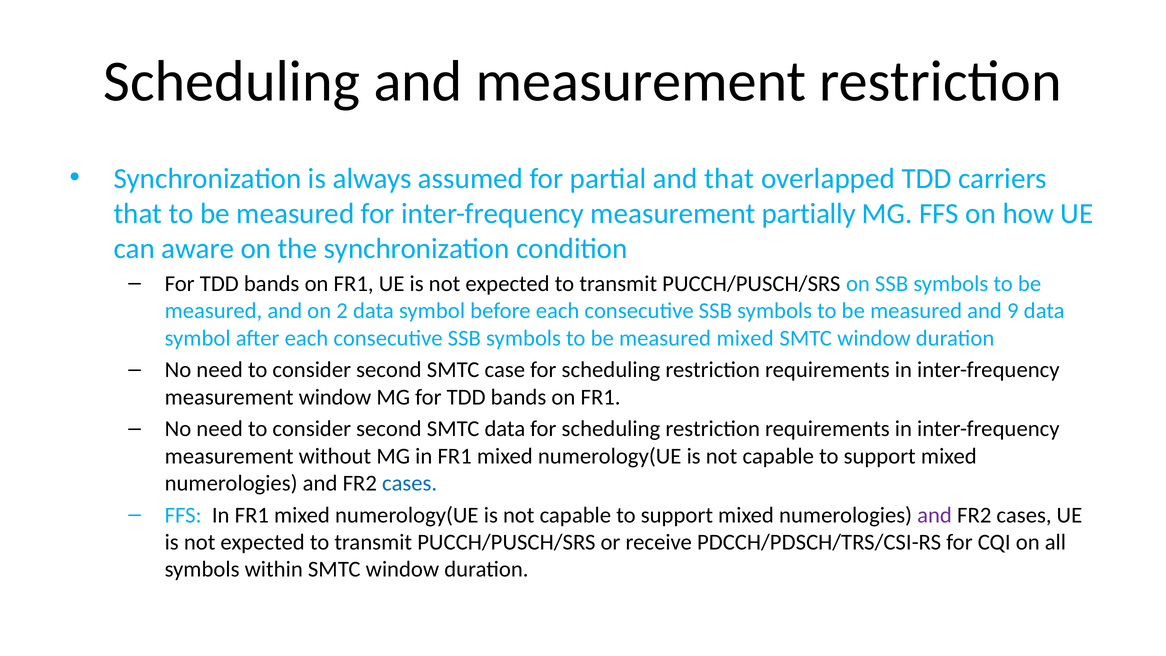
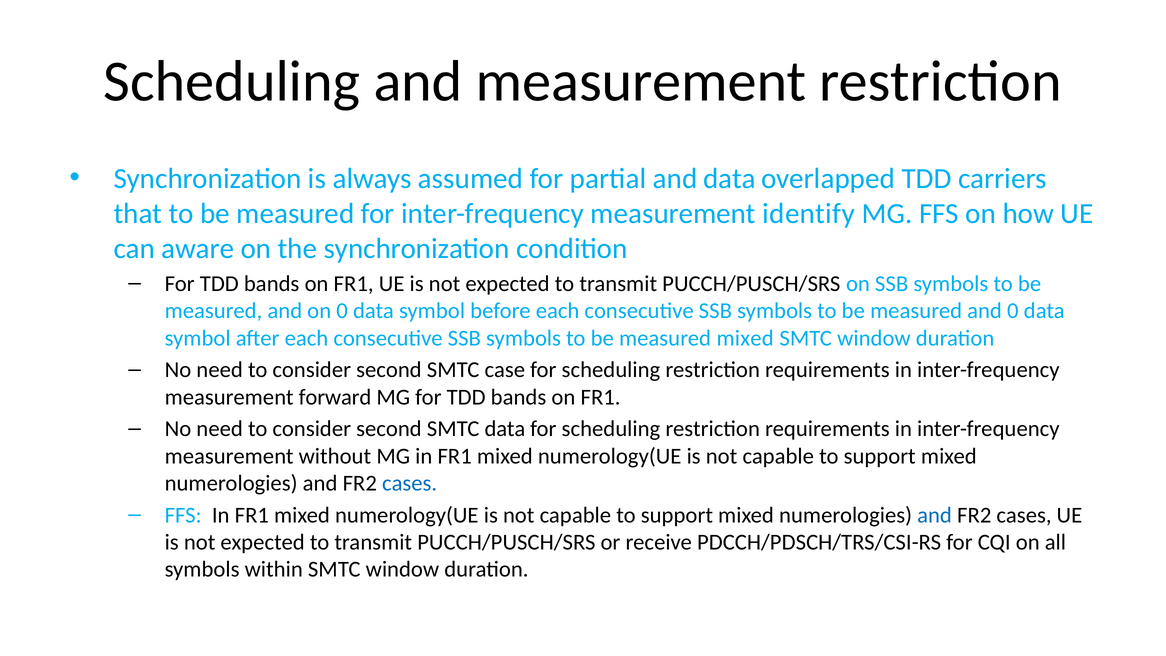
and that: that -> data
partially: partially -> identify
on 2: 2 -> 0
and 9: 9 -> 0
measurement window: window -> forward
and at (935, 515) colour: purple -> blue
